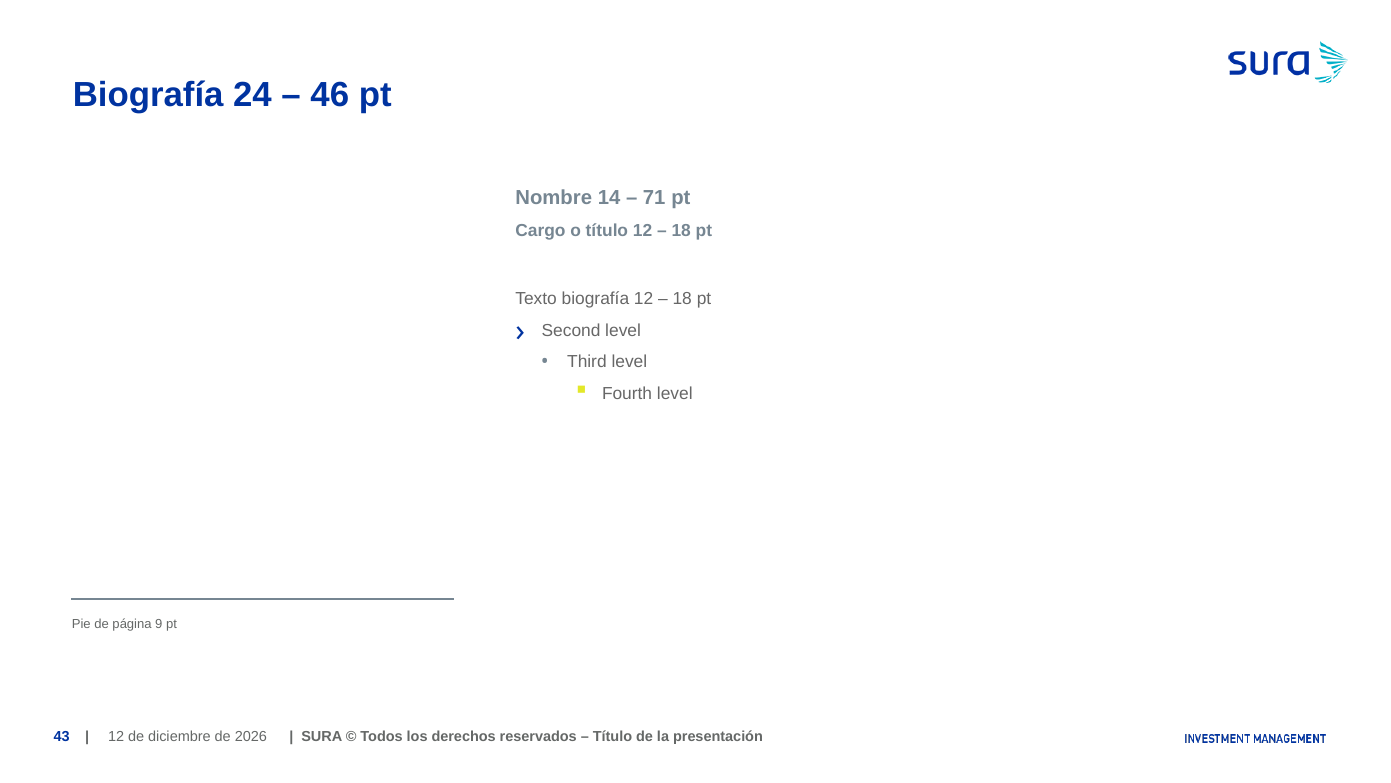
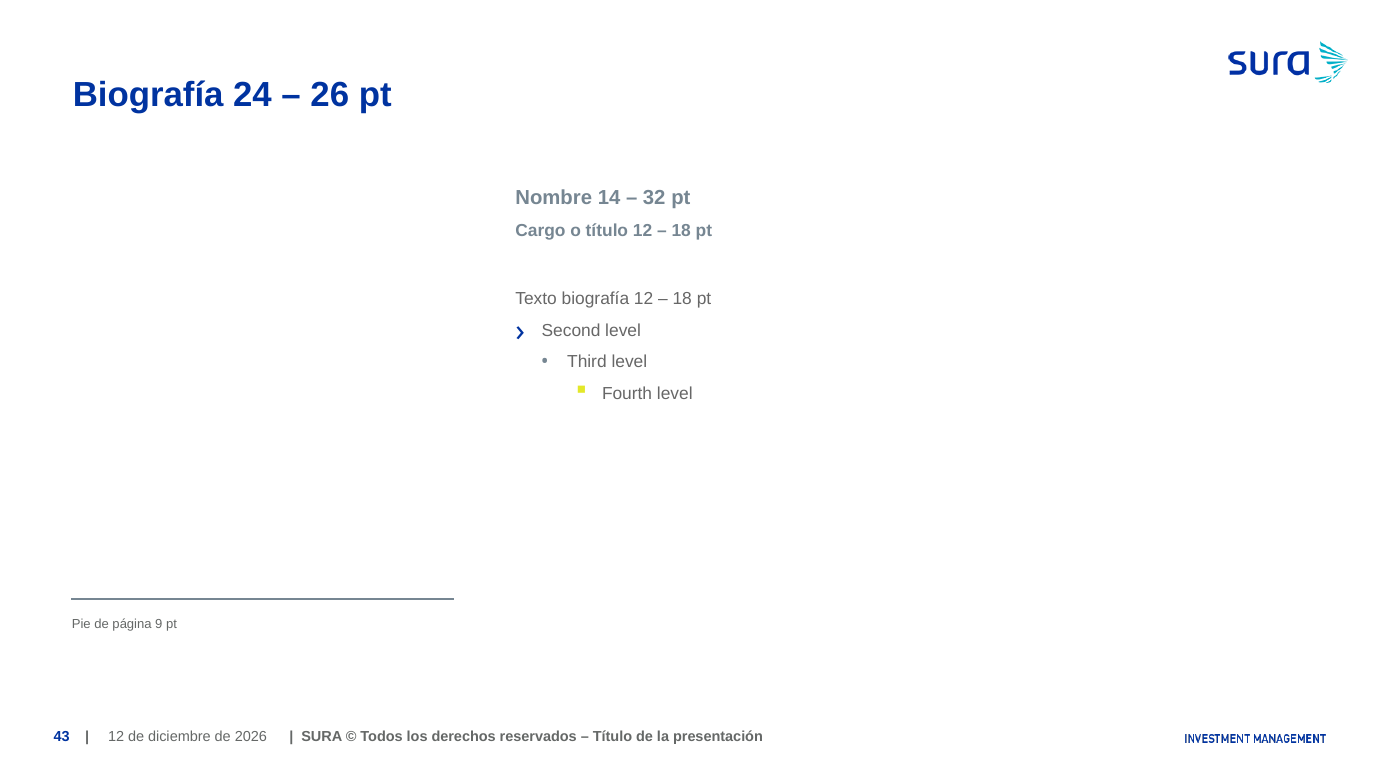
46: 46 -> 26
71: 71 -> 32
